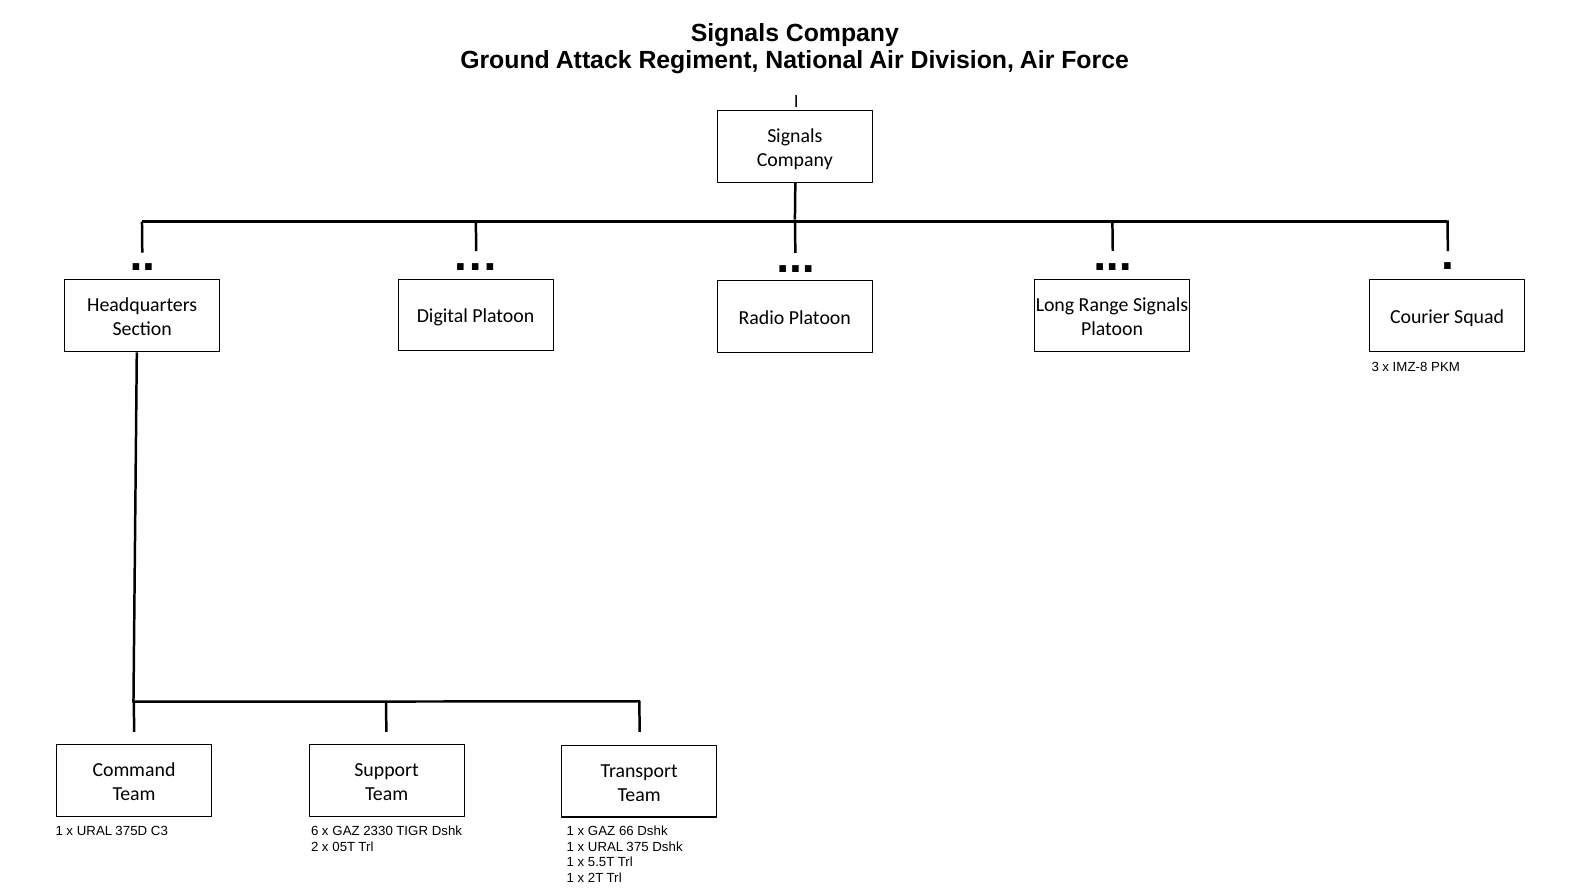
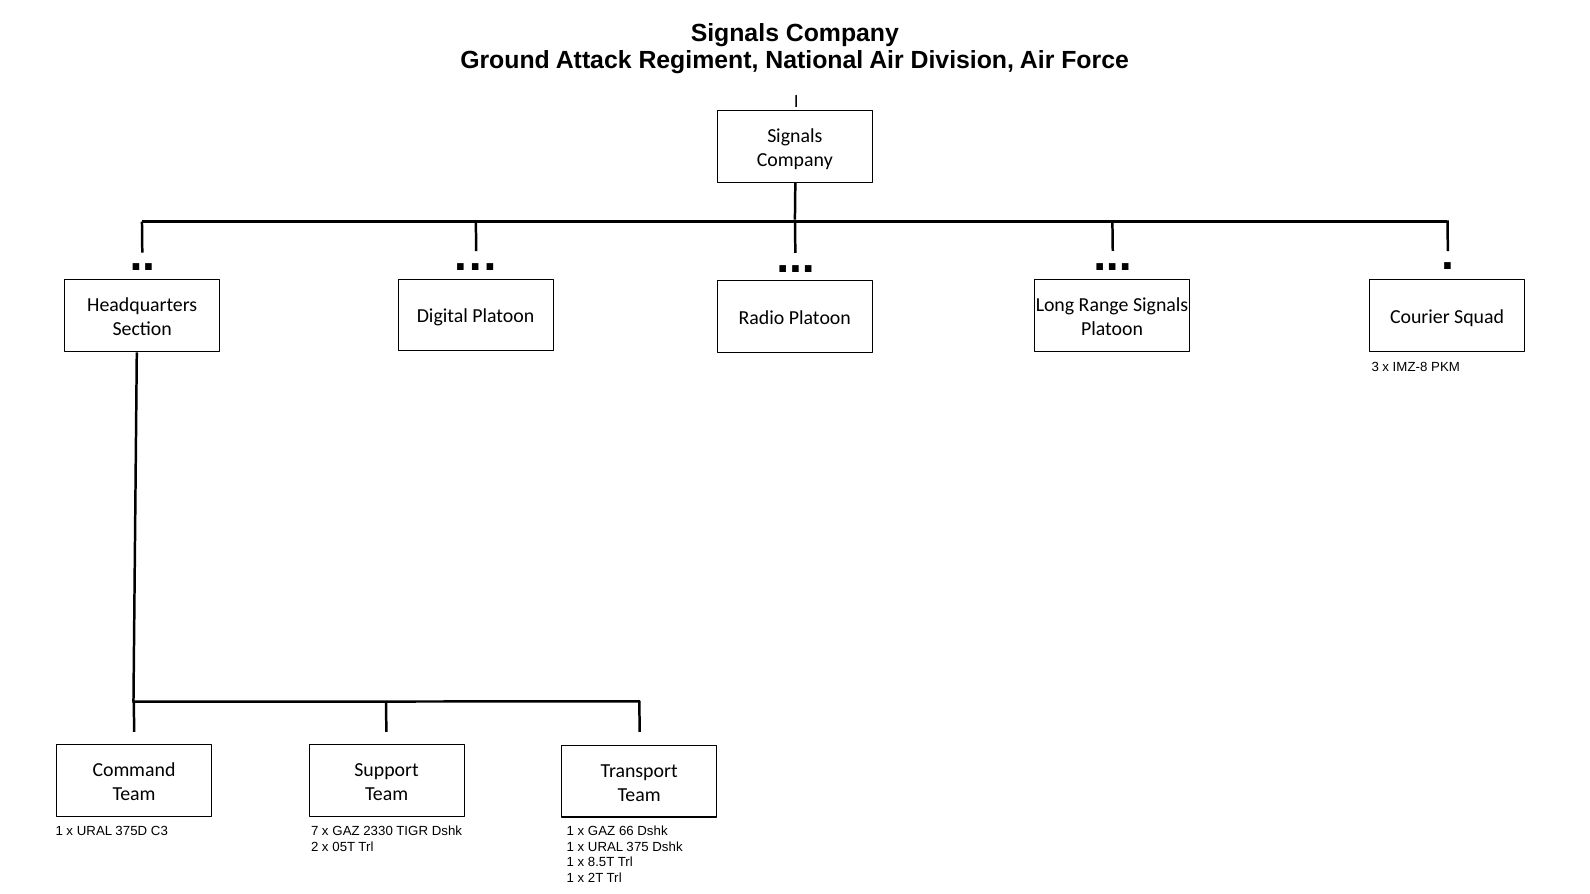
6: 6 -> 7
5.5T: 5.5T -> 8.5T
